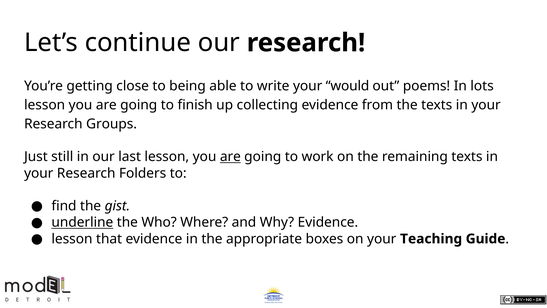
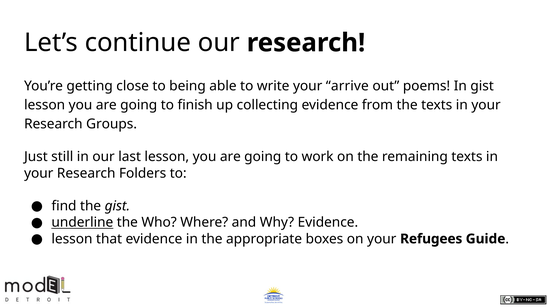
would: would -> arrive
In lots: lots -> gist
are at (230, 157) underline: present -> none
Teaching: Teaching -> Refugees
